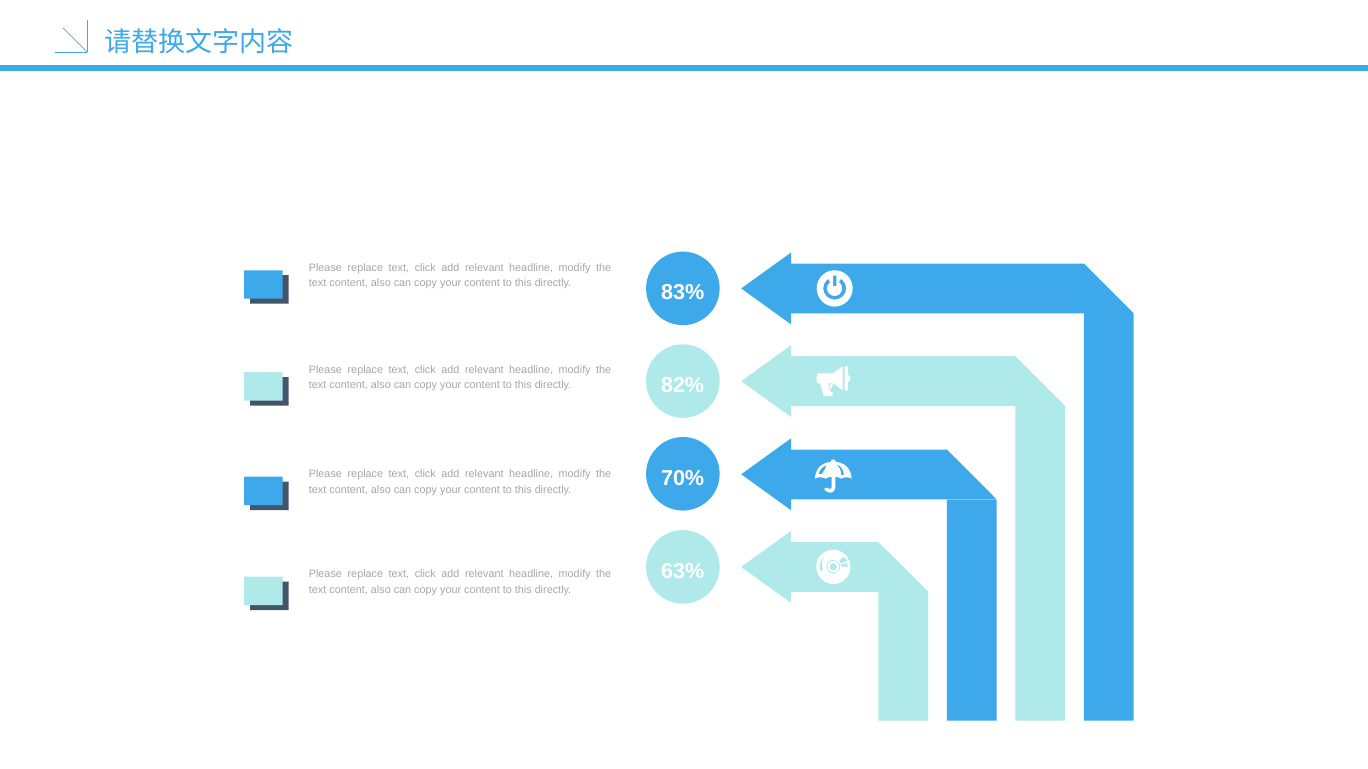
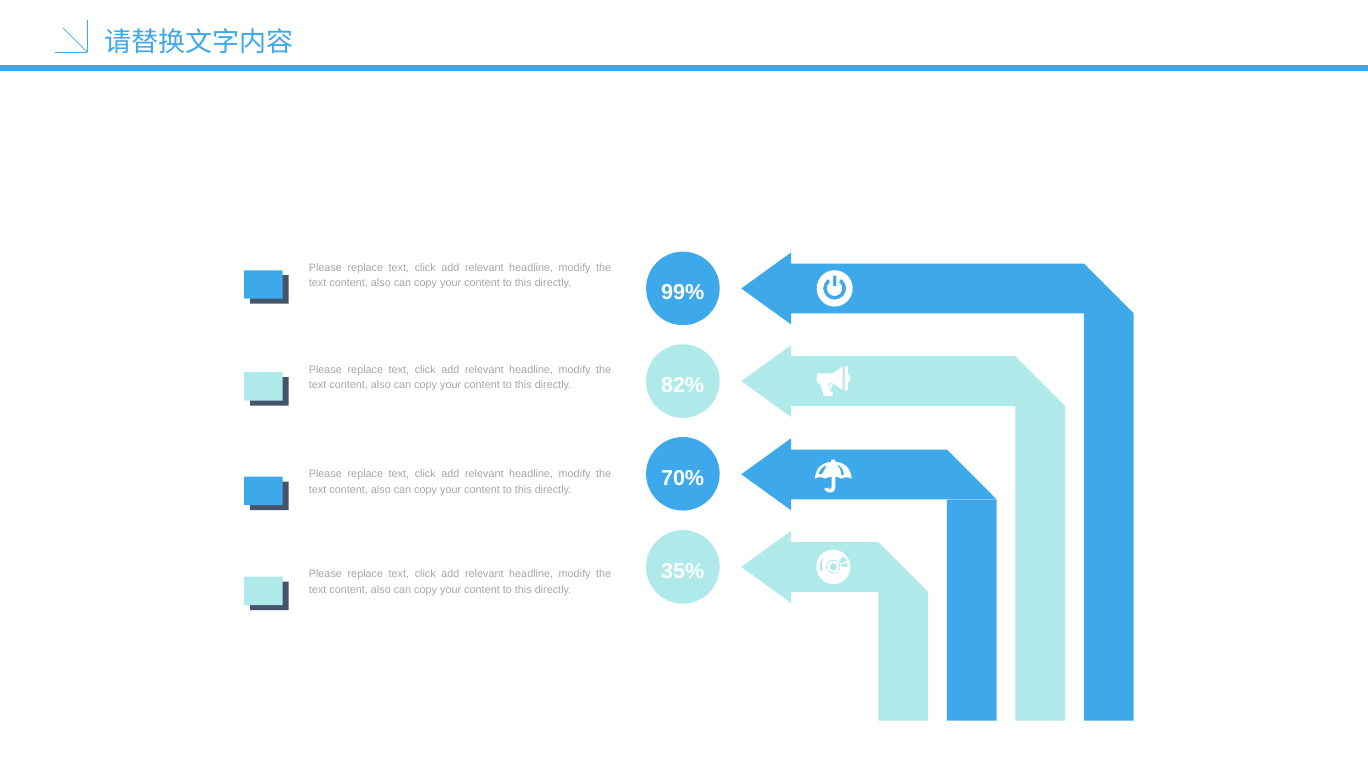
83%: 83% -> 99%
63%: 63% -> 35%
